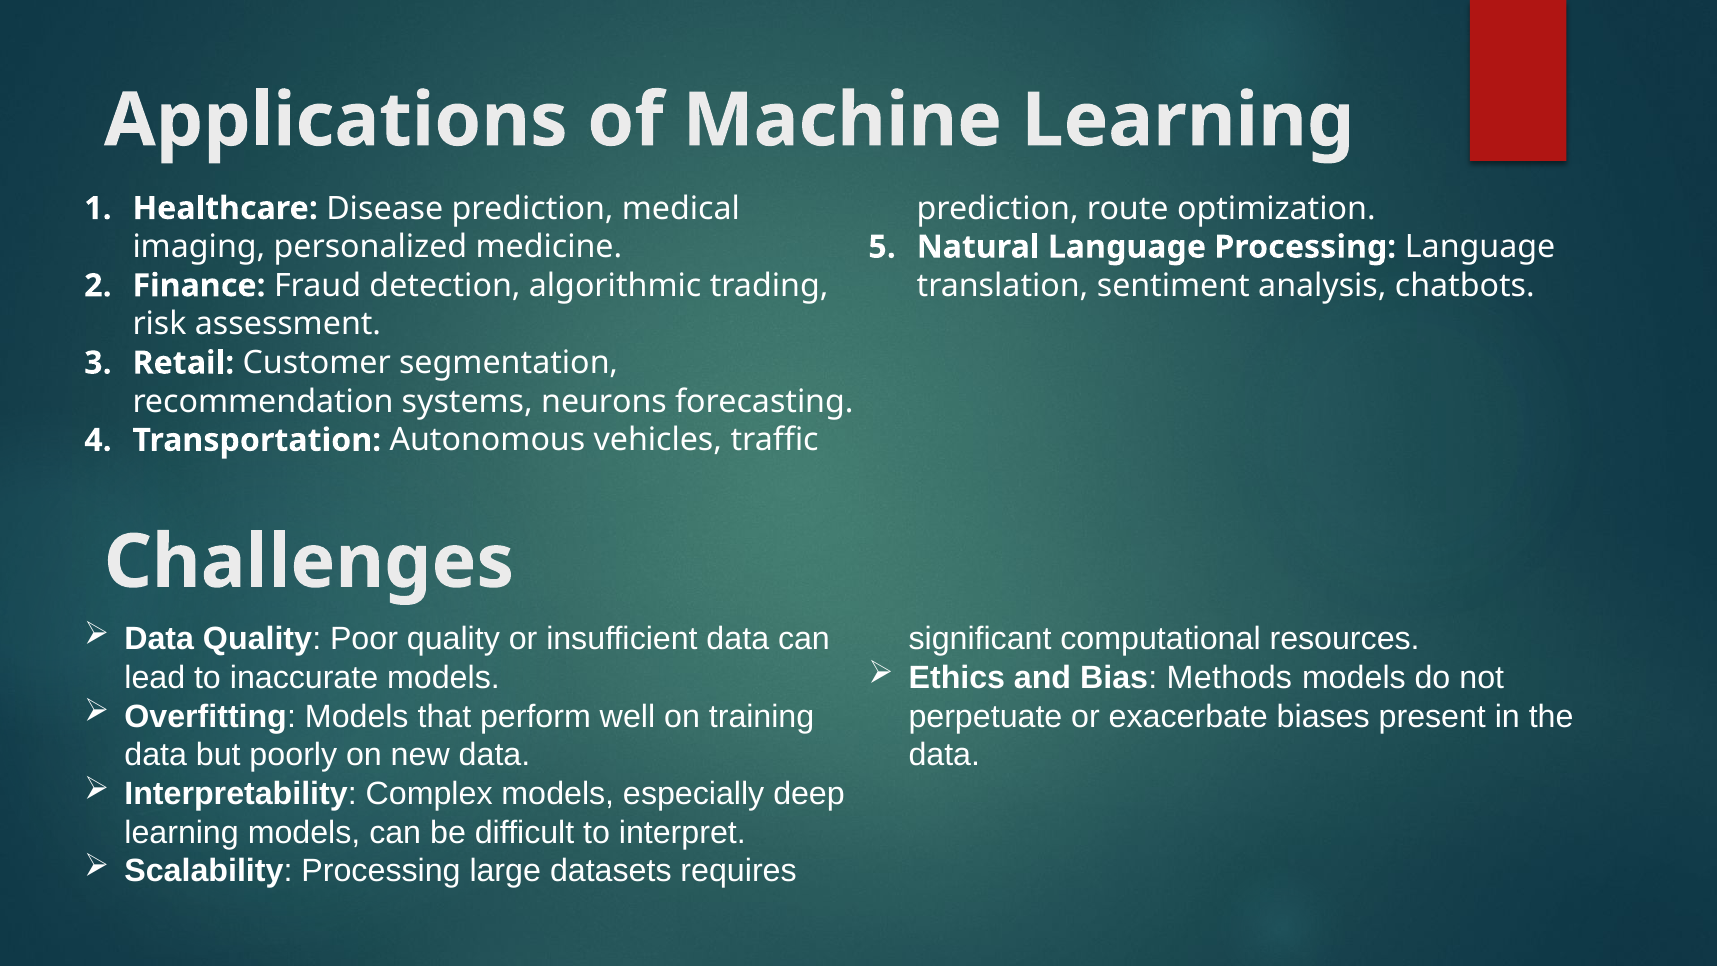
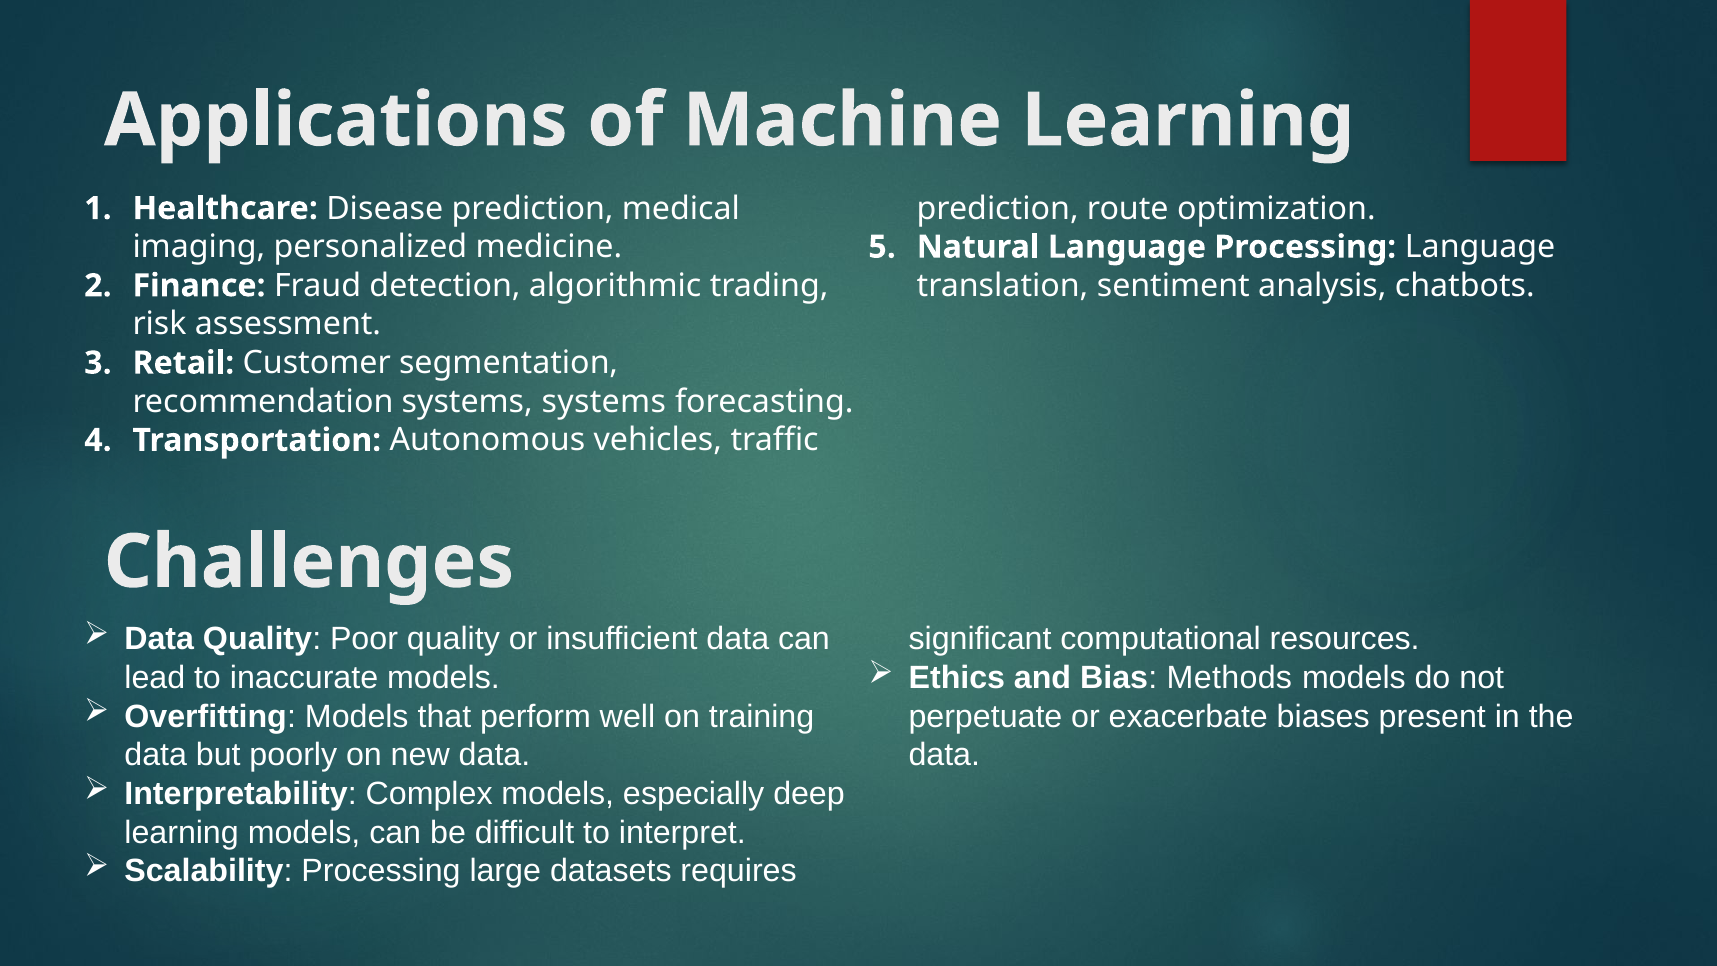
systems neurons: neurons -> systems
